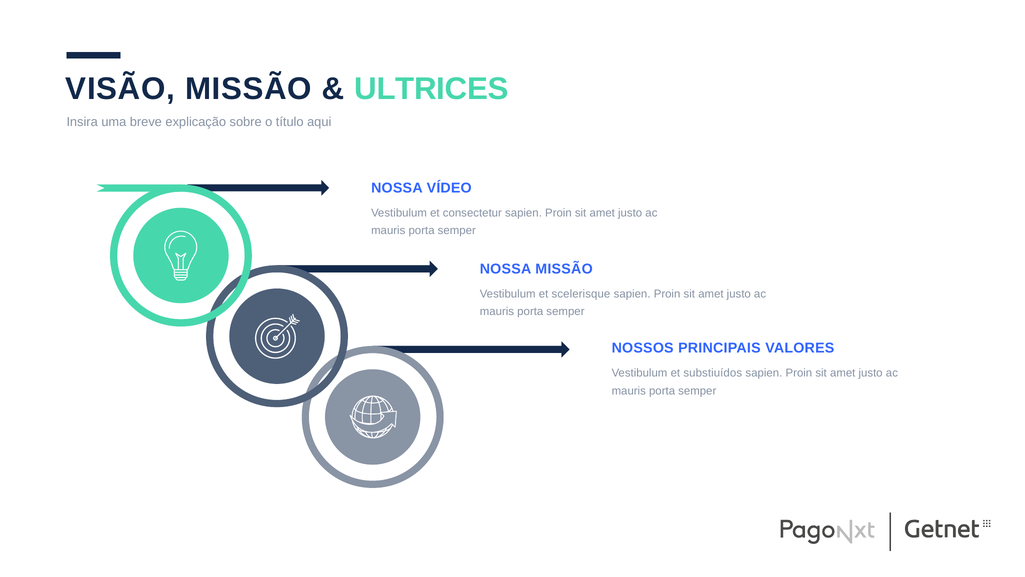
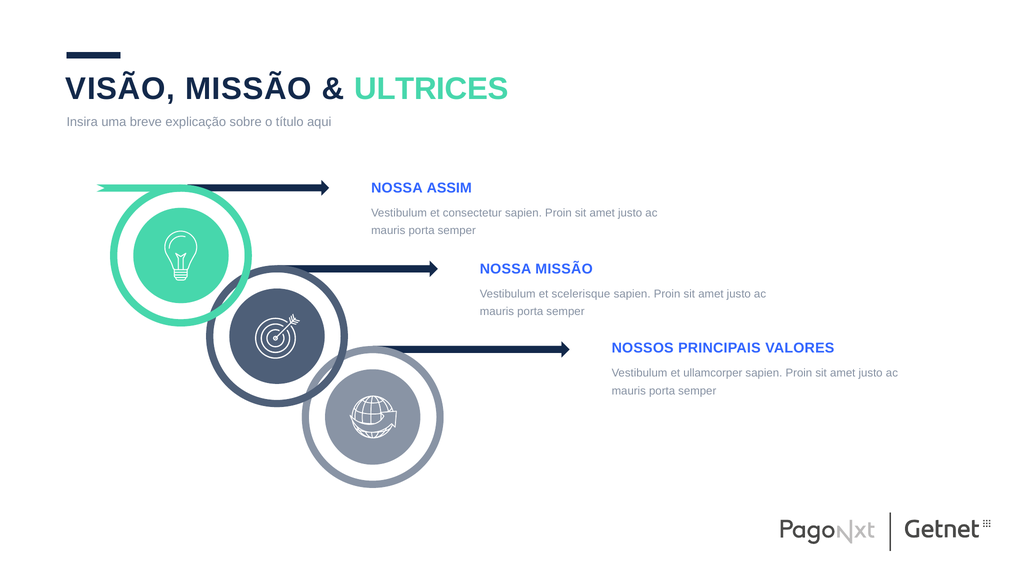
VÍDEO: VÍDEO -> ASSIM
substiuídos: substiuídos -> ullamcorper
